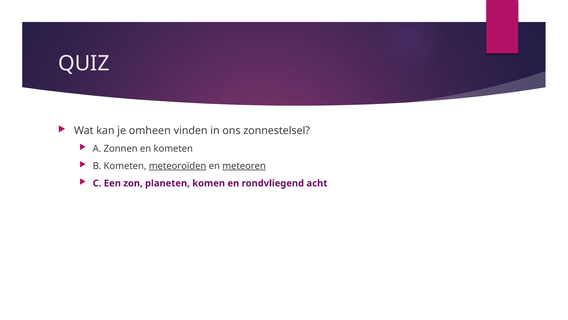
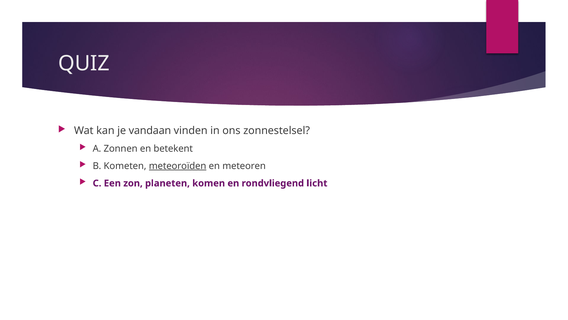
omheen: omheen -> vandaan
en kometen: kometen -> betekent
meteoren underline: present -> none
acht: acht -> licht
